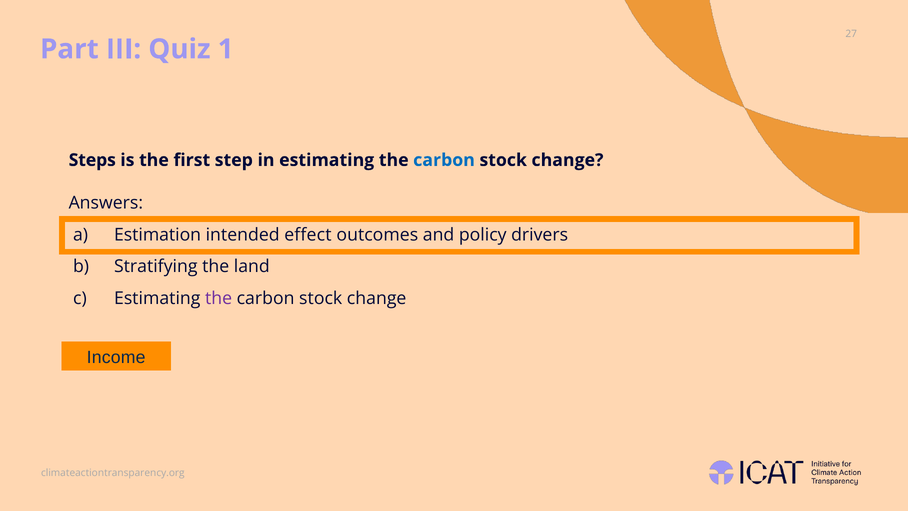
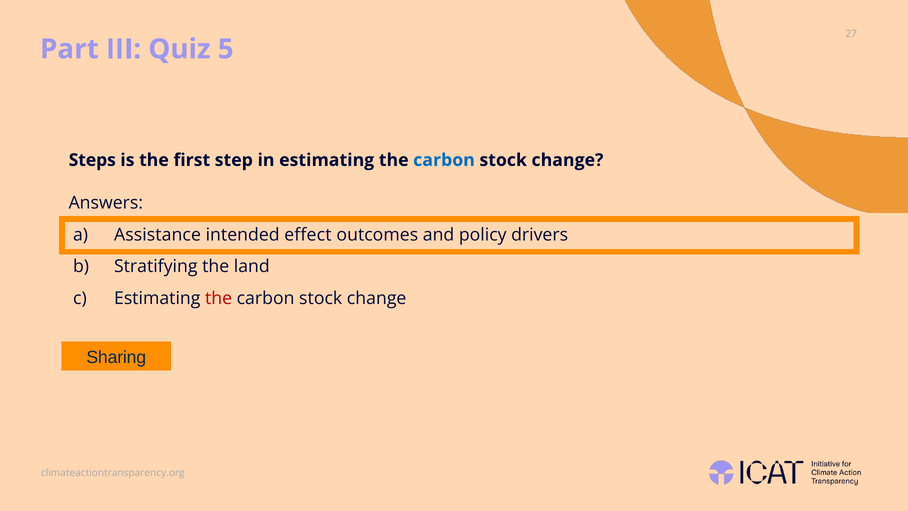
1: 1 -> 5
Estimation: Estimation -> Assistance
the at (219, 298) colour: purple -> red
Income: Income -> Sharing
